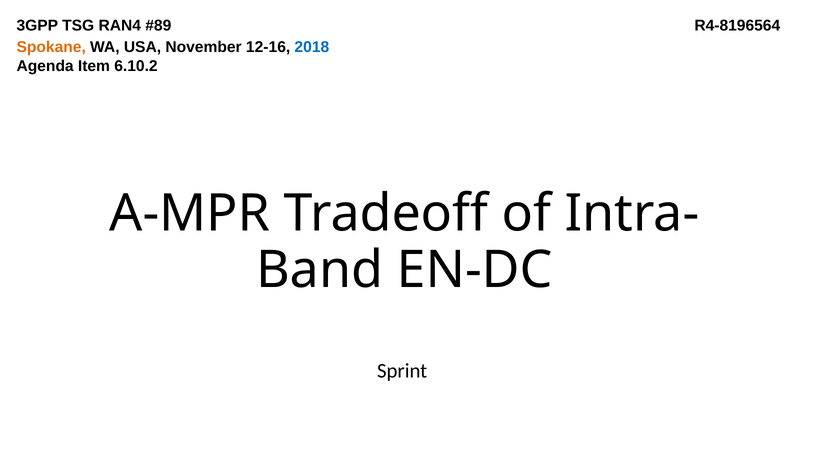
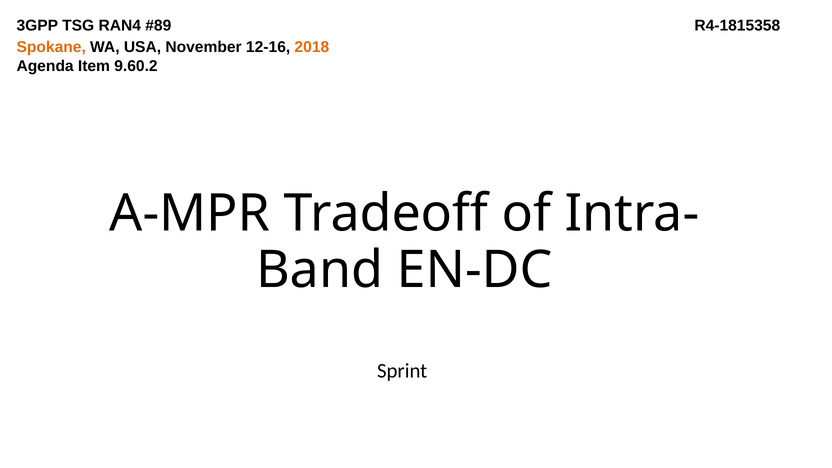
R4-8196564: R4-8196564 -> R4-1815358
2018 colour: blue -> orange
6.10.2: 6.10.2 -> 9.60.2
